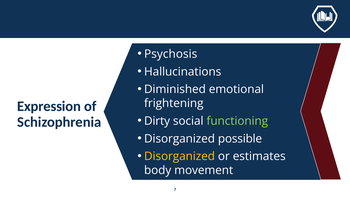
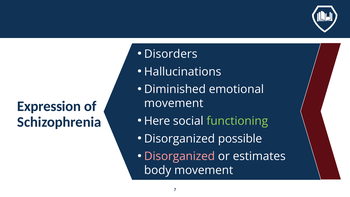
Psychosis: Psychosis -> Disorders
frightening at (174, 103): frightening -> movement
Dirty: Dirty -> Here
Disorganized at (180, 156) colour: yellow -> pink
